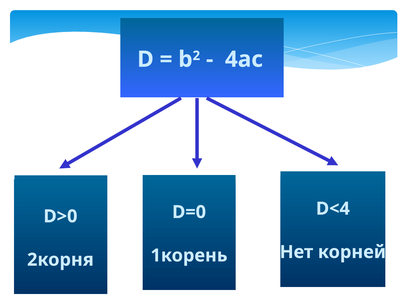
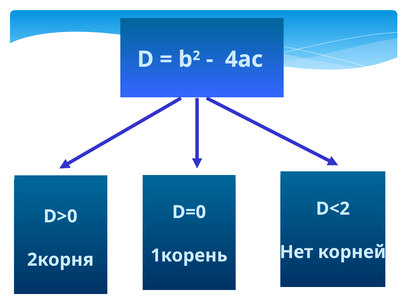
D<4: D<4 -> D<2
